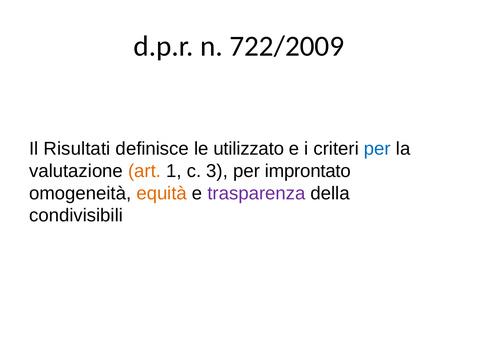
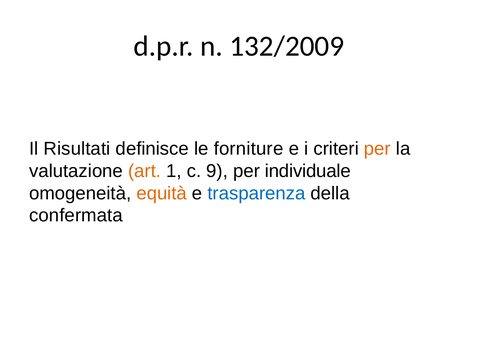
722/2009: 722/2009 -> 132/2009
utilizzato: utilizzato -> forniture
per at (377, 149) colour: blue -> orange
3: 3 -> 9
improntato: improntato -> individuale
trasparenza colour: purple -> blue
condivisibili: condivisibili -> confermata
